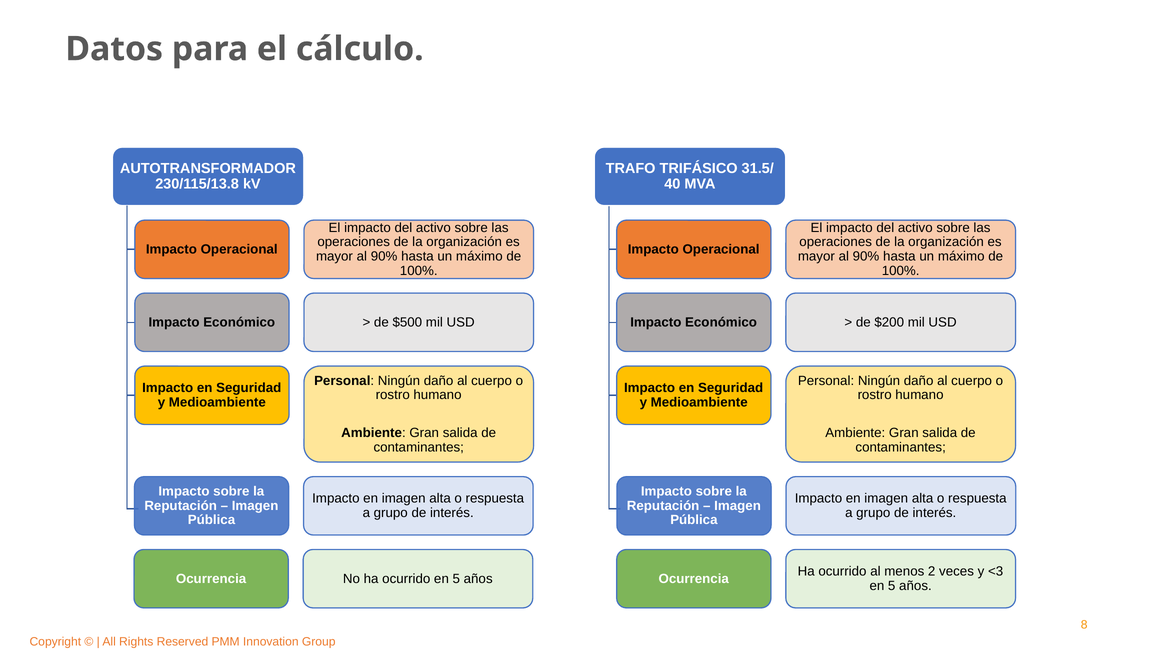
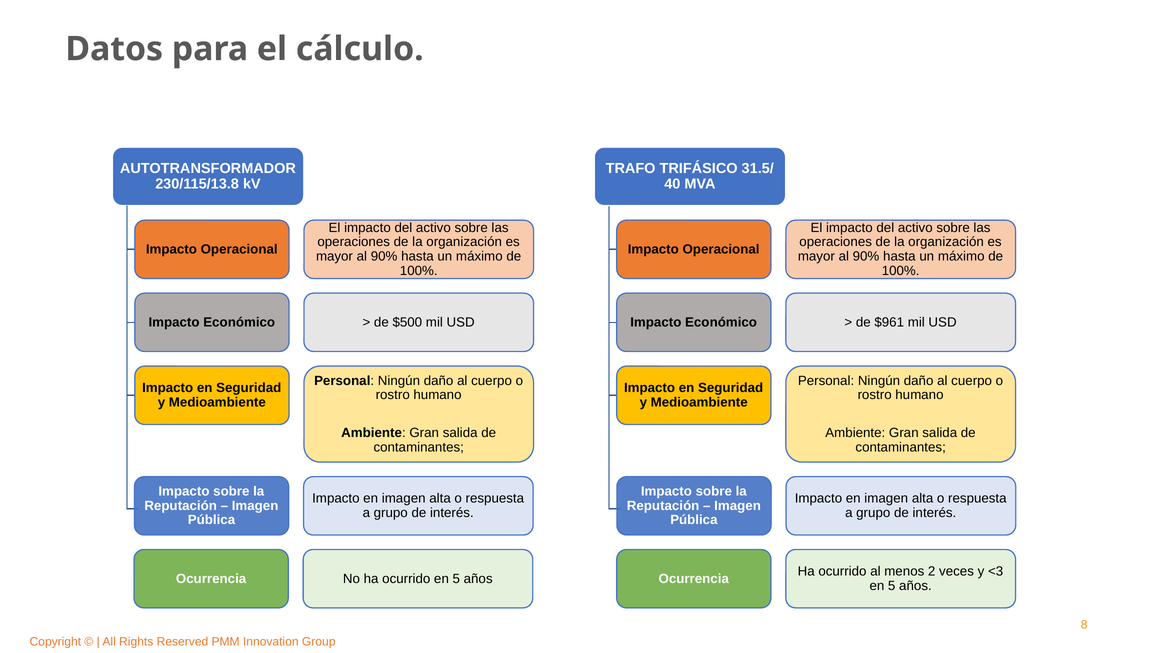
$200: $200 -> $961
